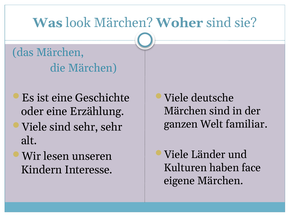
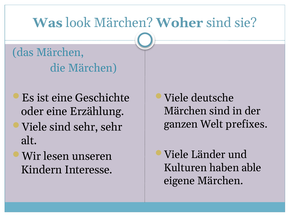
familiar: familiar -> prefixes
face: face -> able
